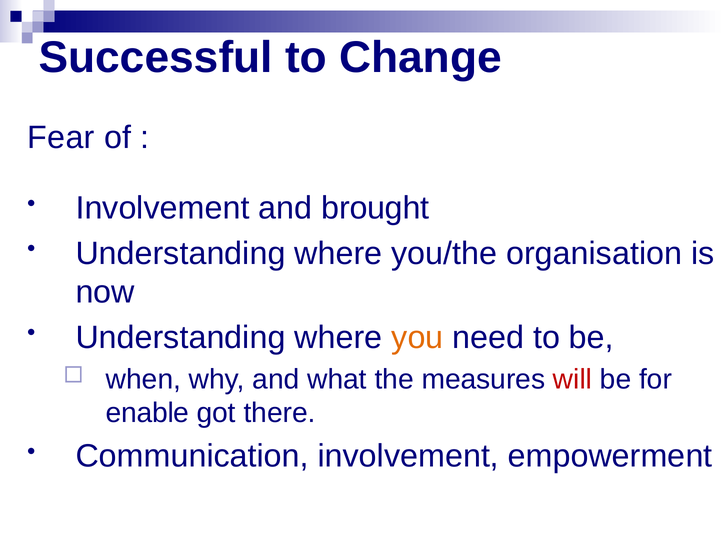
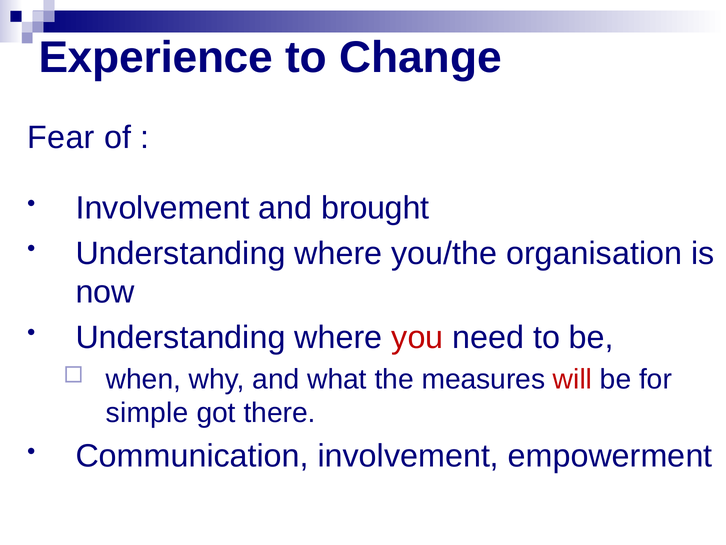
Successful: Successful -> Experience
you colour: orange -> red
enable: enable -> simple
